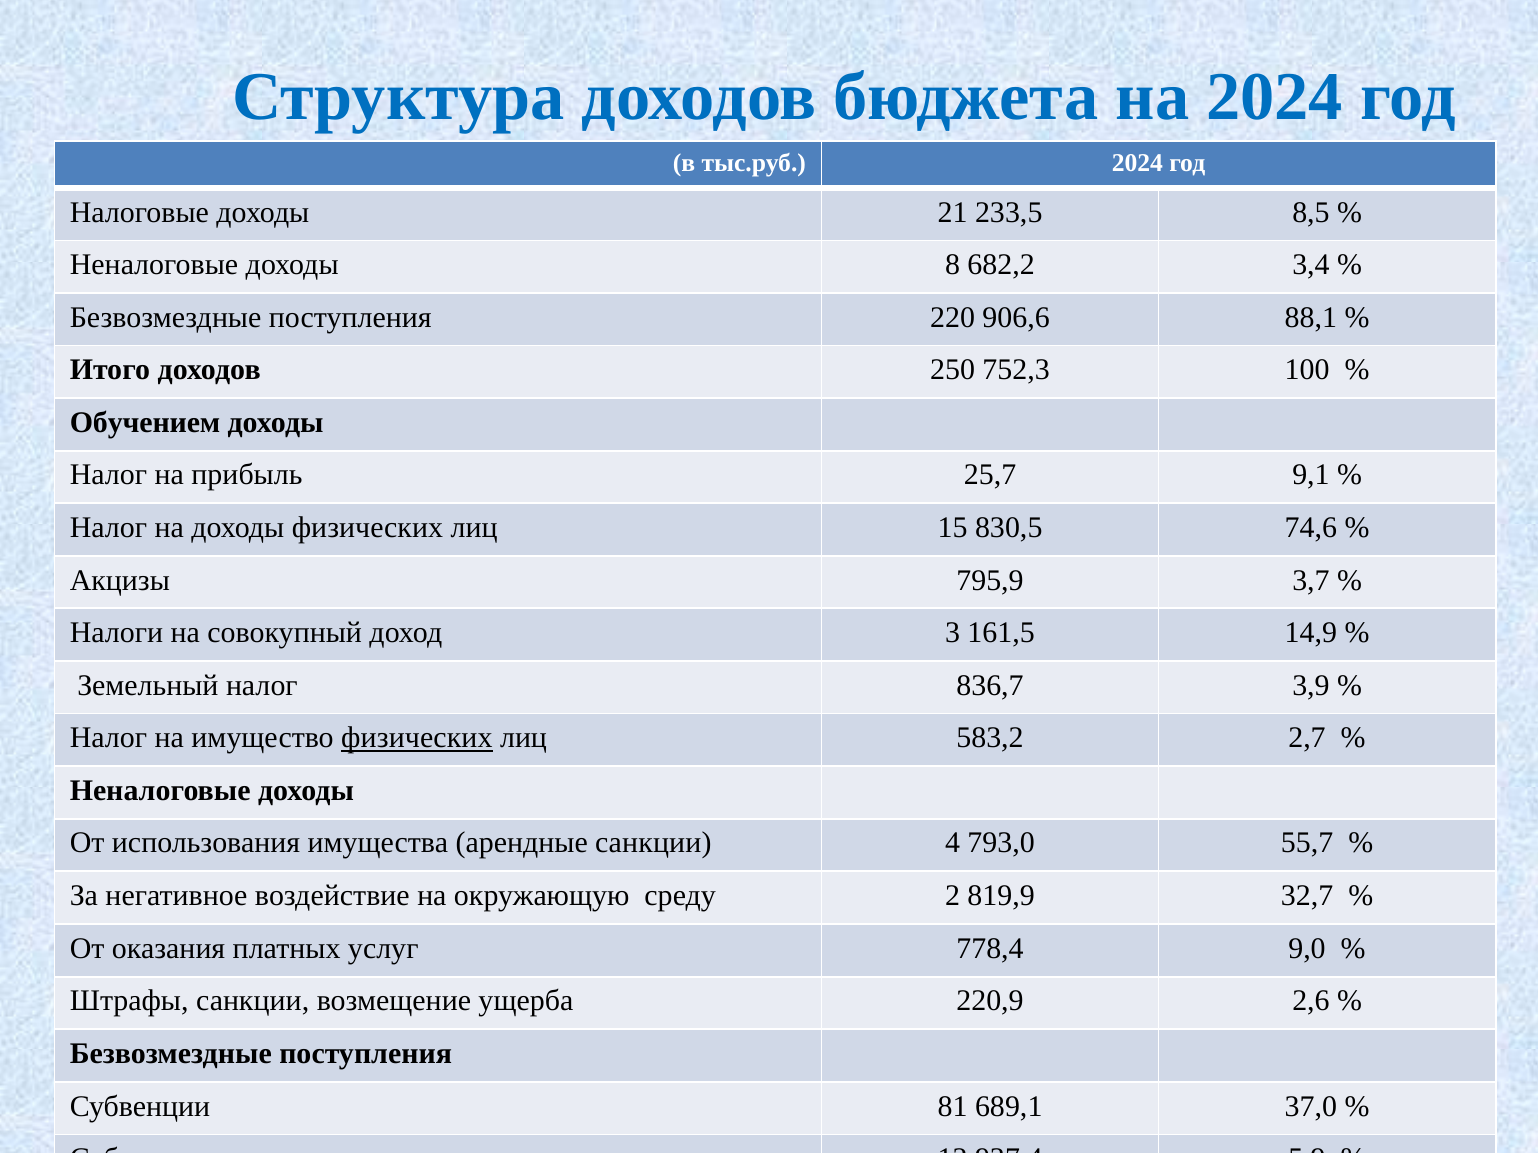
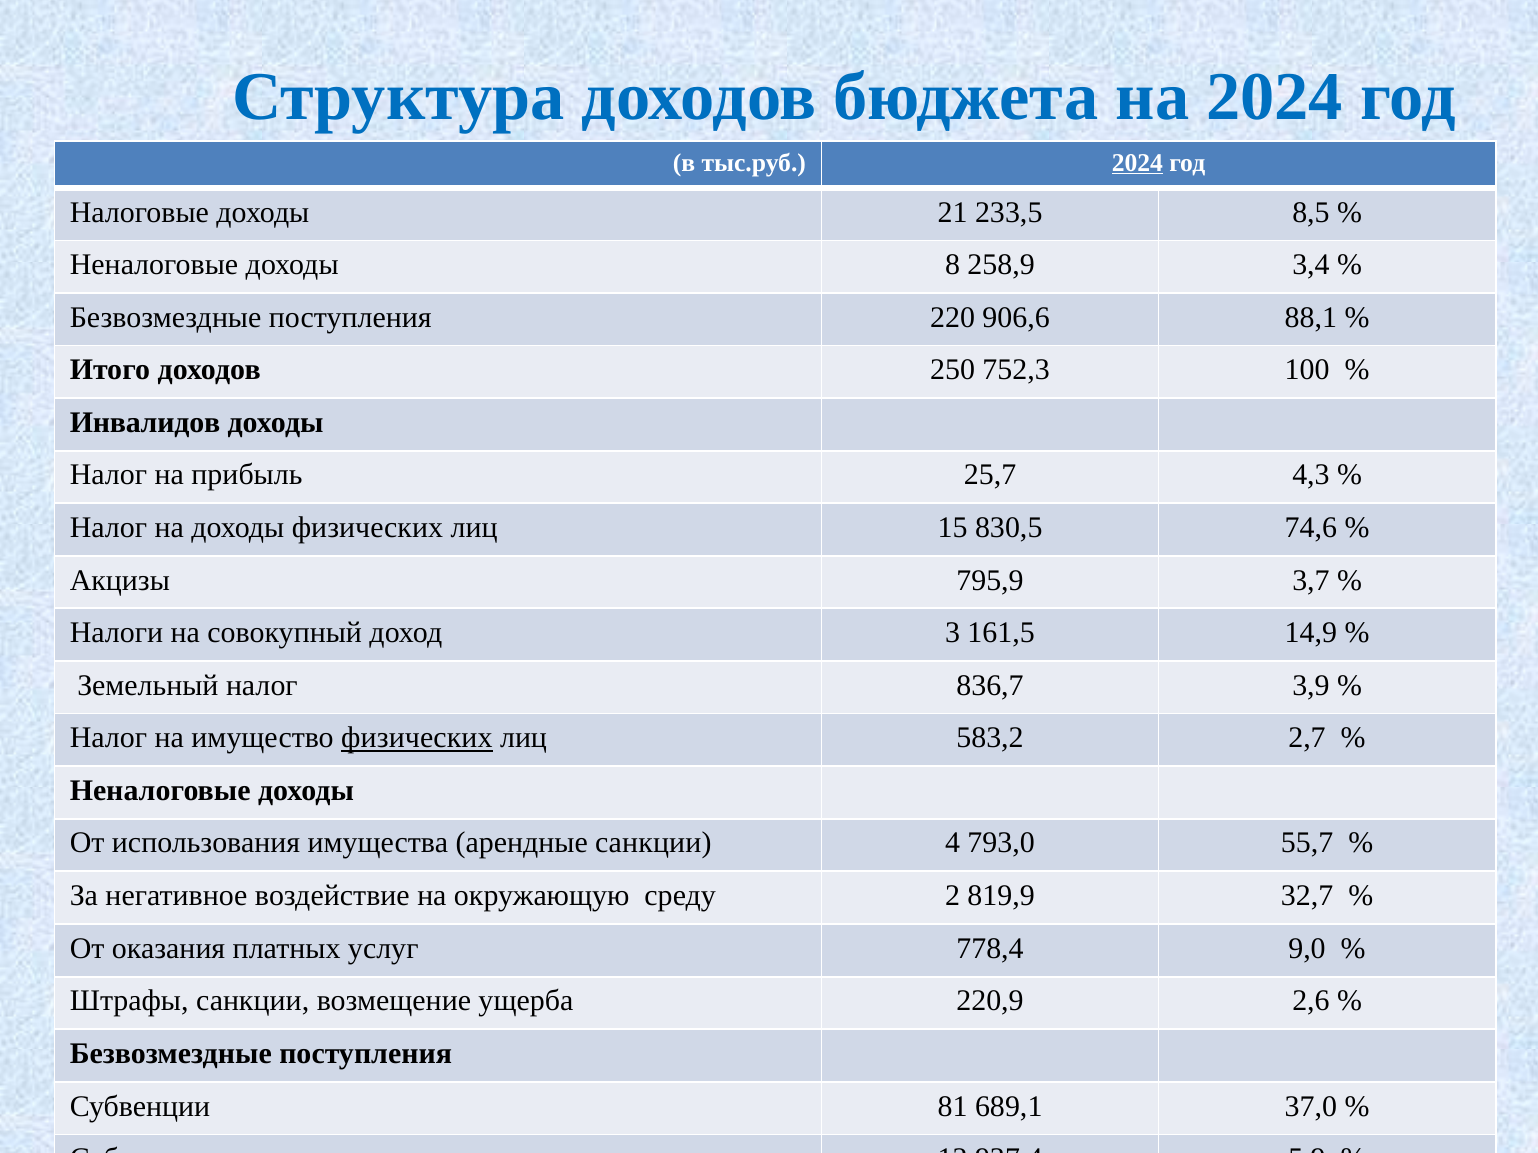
2024 at (1137, 163) underline: none -> present
682,2: 682,2 -> 258,9
Обучением: Обучением -> Инвалидов
9,1: 9,1 -> 4,3
